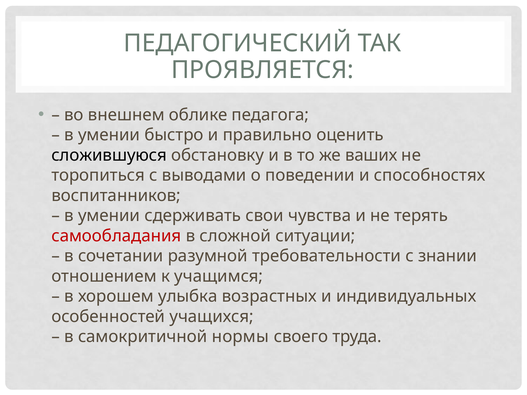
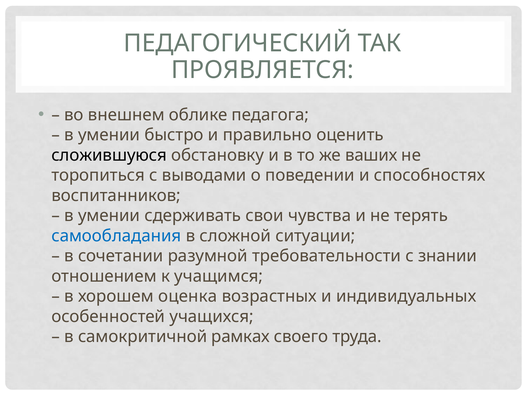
самообладания colour: red -> blue
улыбка: улыбка -> оценка
нормы: нормы -> рамках
